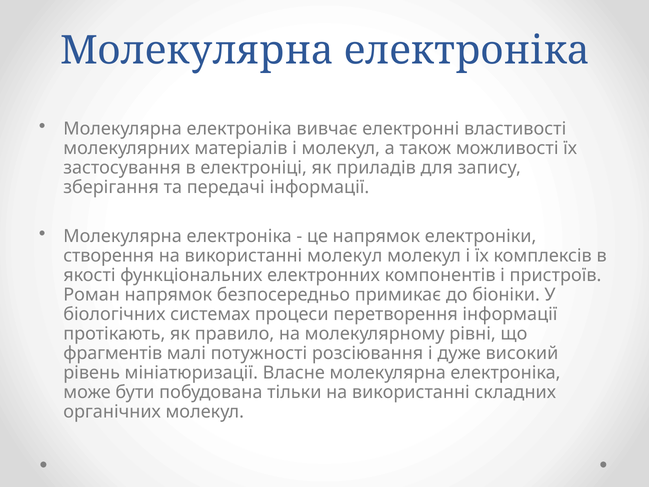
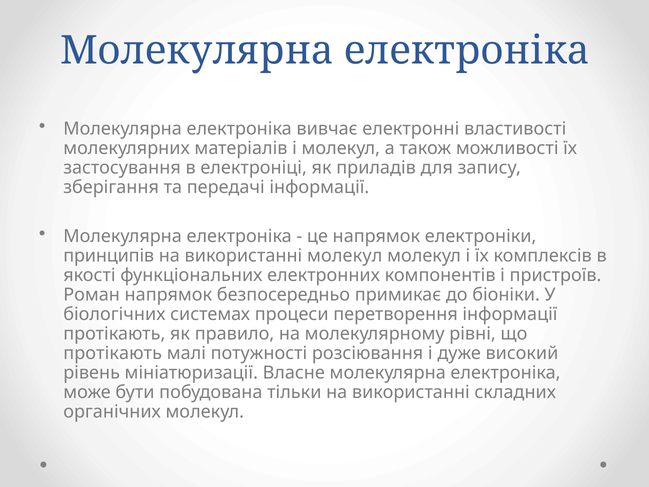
створення: створення -> принципів
фрагментів at (113, 353): фрагментів -> протікають
